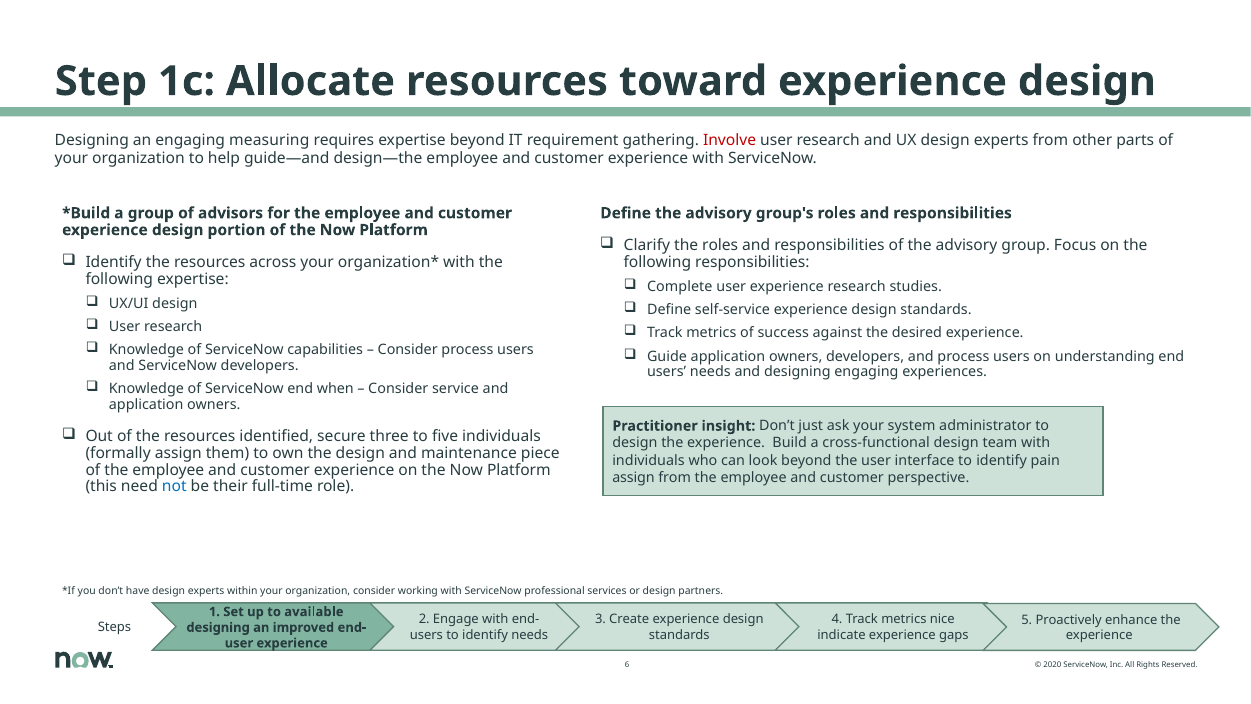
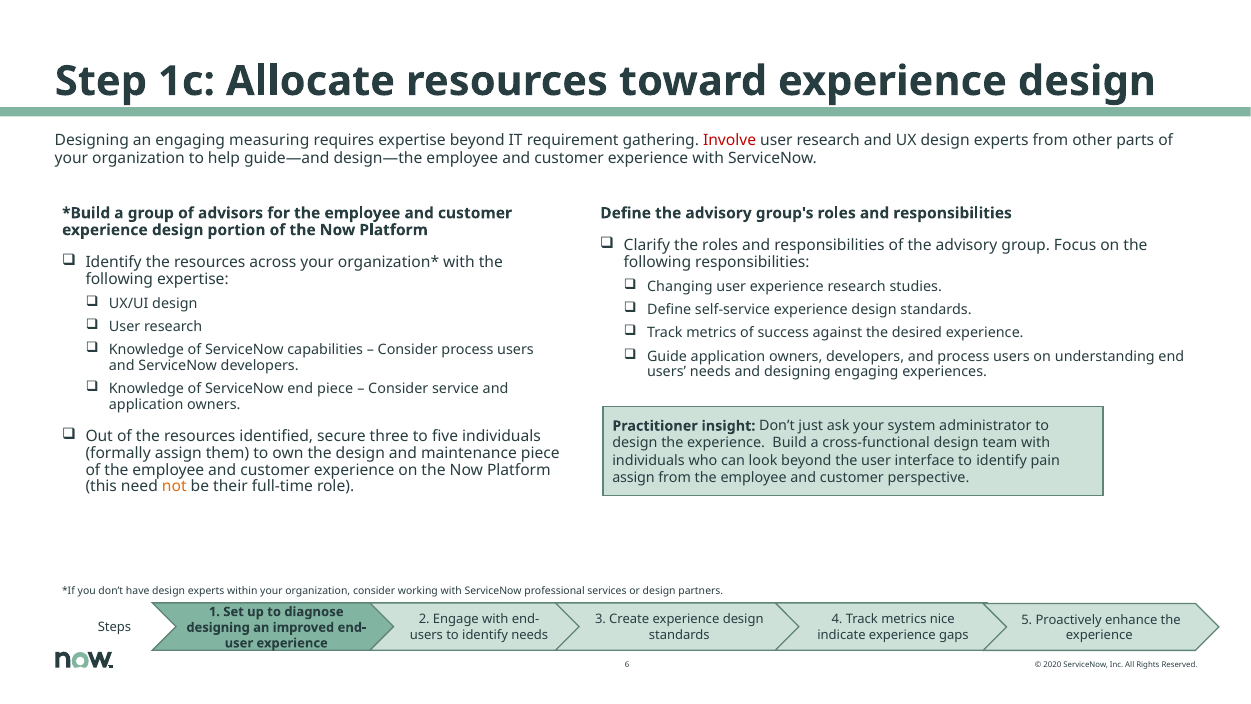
Complete: Complete -> Changing
end when: when -> piece
not colour: blue -> orange
available: available -> diagnose
